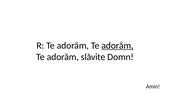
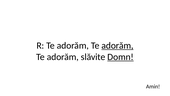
Domn underline: none -> present
